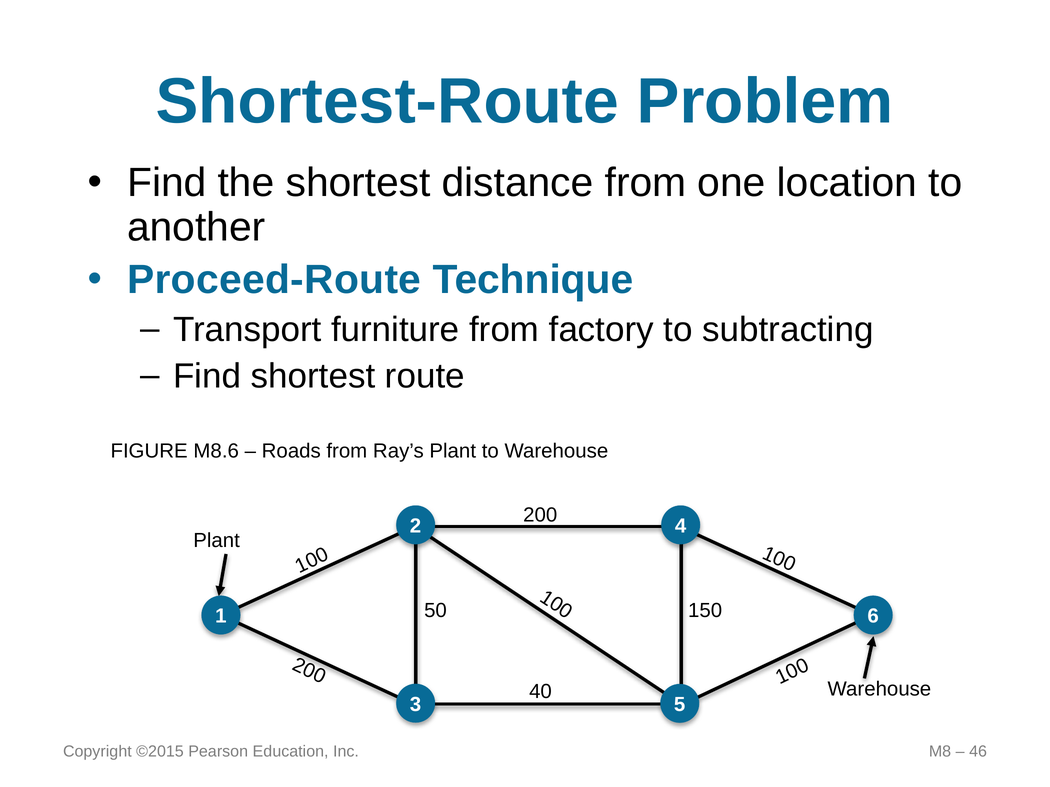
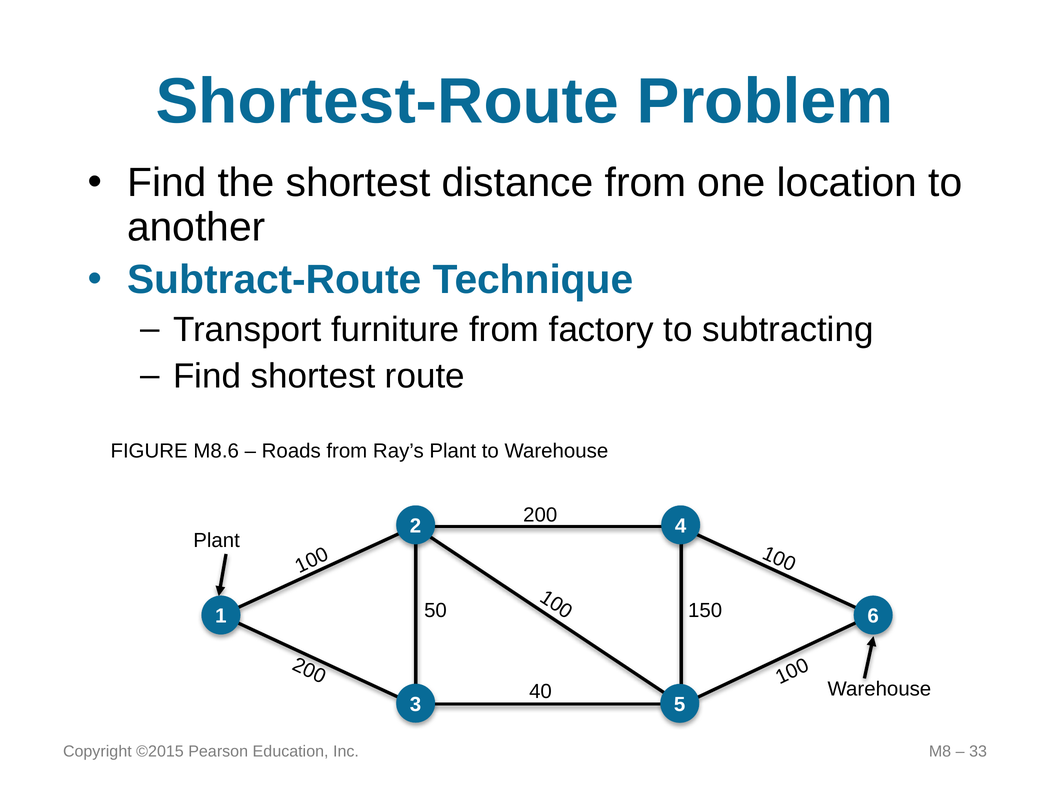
Proceed-Route: Proceed-Route -> Subtract-Route
46: 46 -> 33
